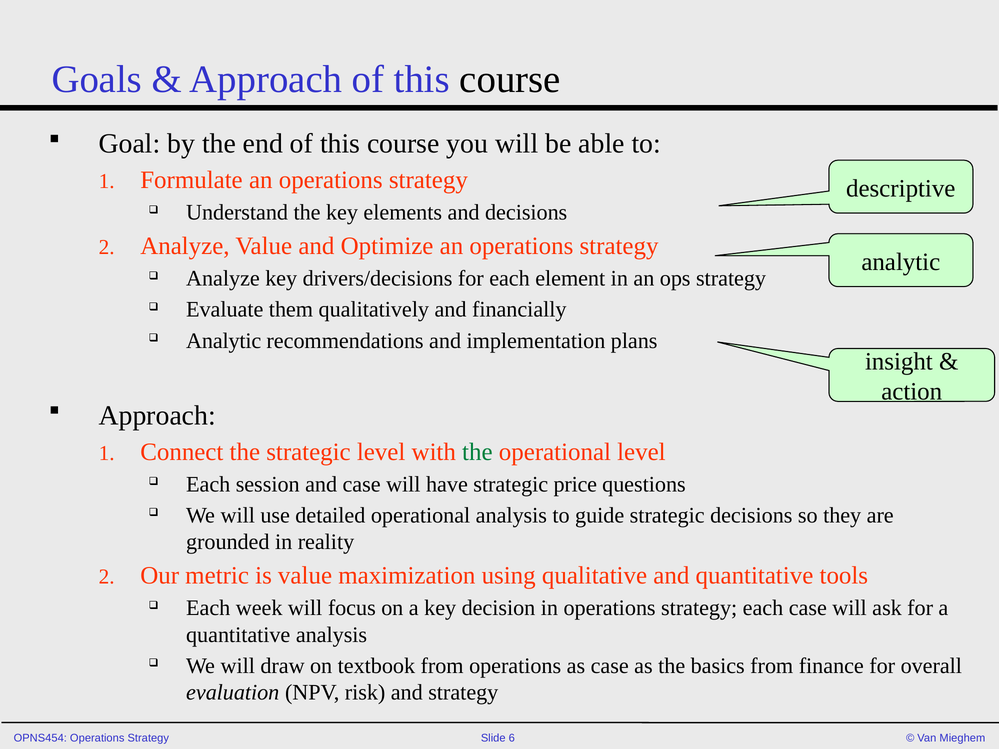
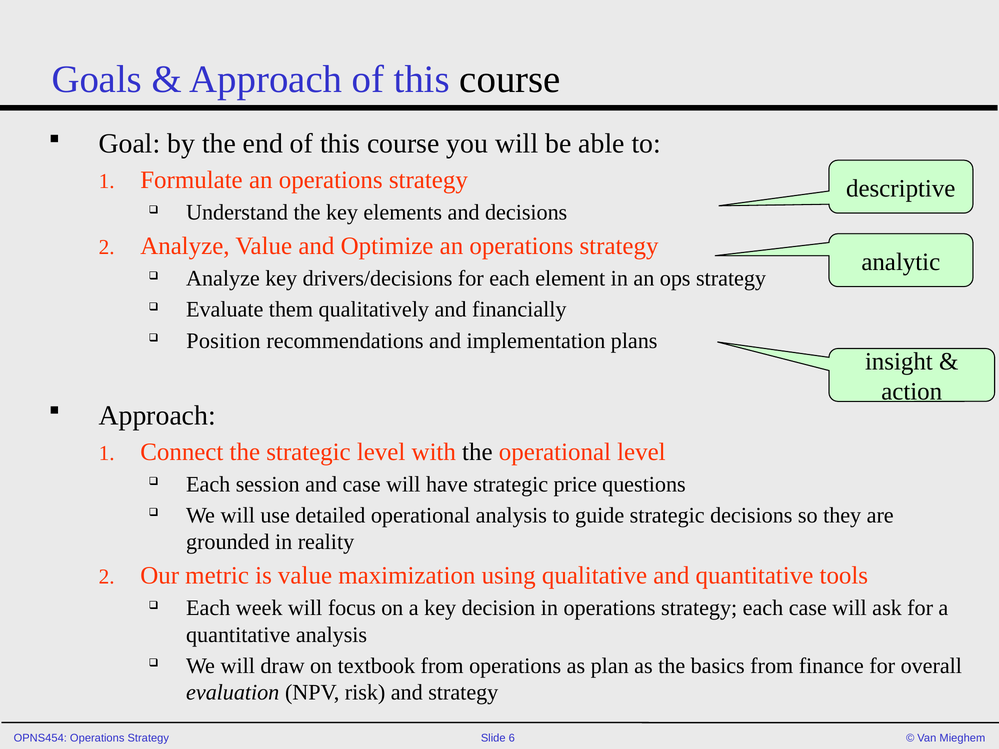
Analytic at (224, 341): Analytic -> Position
the at (477, 452) colour: green -> black
as case: case -> plan
